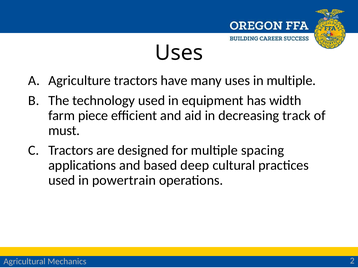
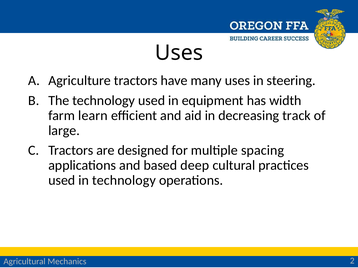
in multiple: multiple -> steering
piece: piece -> learn
must: must -> large
in powertrain: powertrain -> technology
